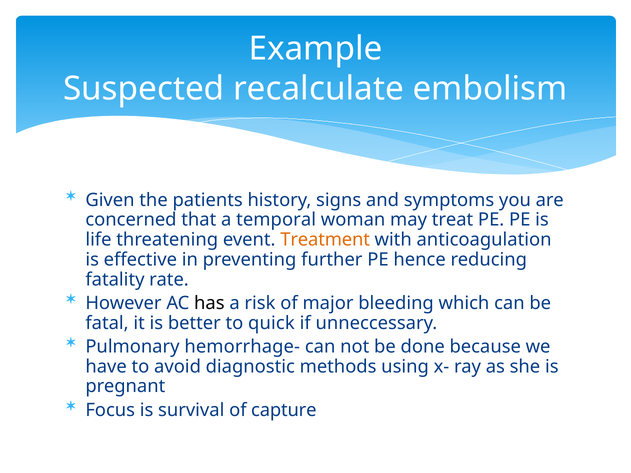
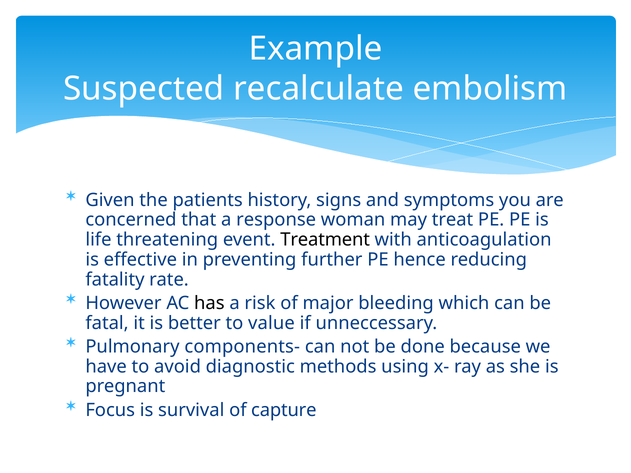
temporal: temporal -> response
Treatment colour: orange -> black
quick: quick -> value
hemorrhage-: hemorrhage- -> components-
